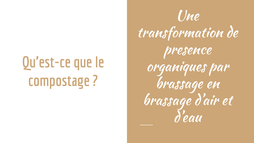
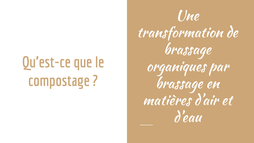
presence at (187, 49): presence -> brassage
brassage at (167, 100): brassage -> matières
